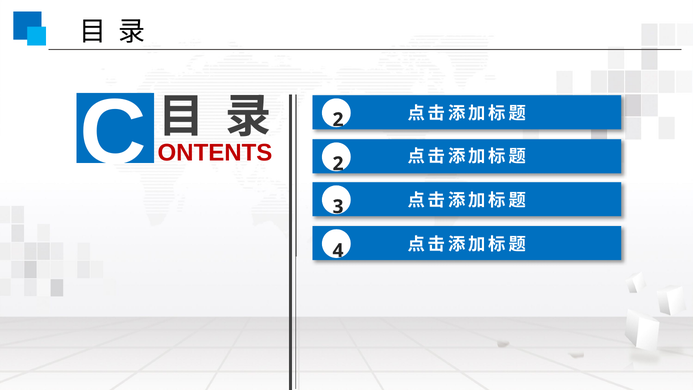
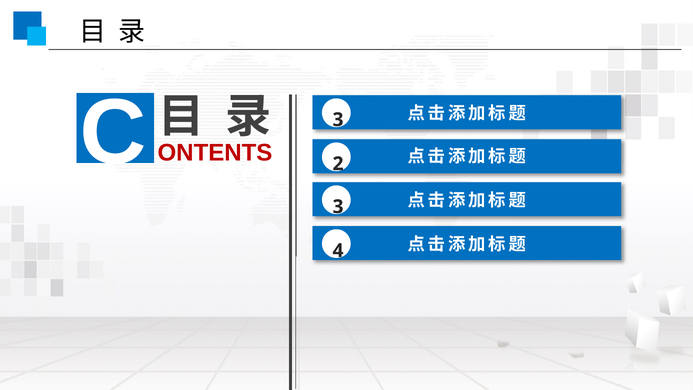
C 2: 2 -> 3
